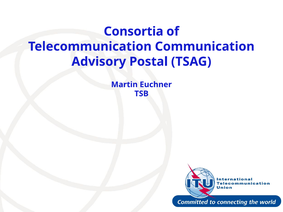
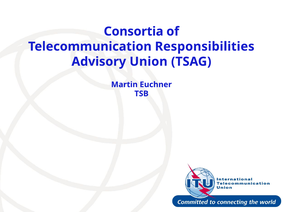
Communication: Communication -> Responsibilities
Postal: Postal -> Union
